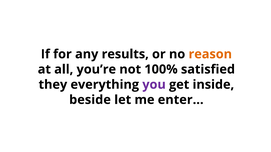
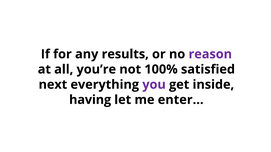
reason colour: orange -> purple
they: they -> next
beside: beside -> having
